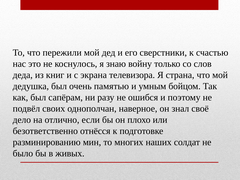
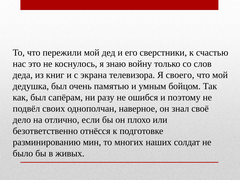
страна: страна -> своего
